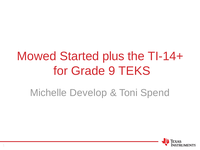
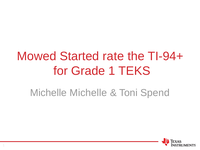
plus: plus -> rate
TI-14+: TI-14+ -> TI-94+
Grade 9: 9 -> 1
Michelle Develop: Develop -> Michelle
